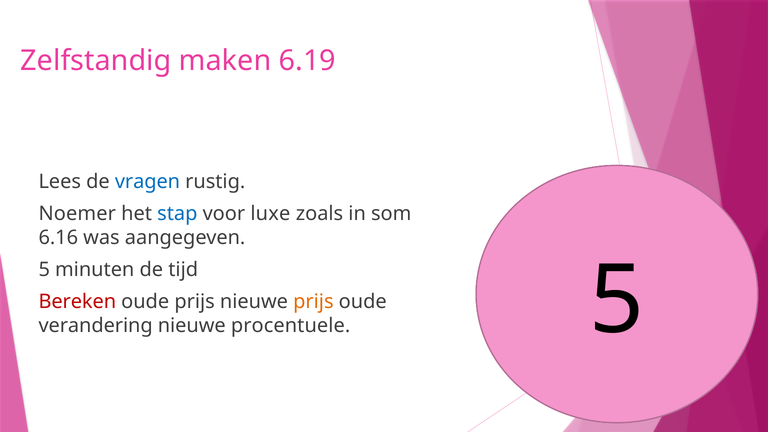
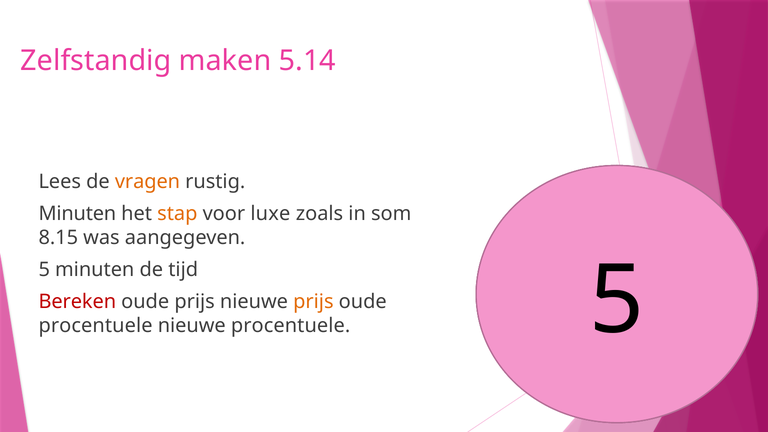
6.19: 6.19 -> 5.14
vragen colour: blue -> orange
Noemer at (77, 214): Noemer -> Minuten
stap colour: blue -> orange
6.16: 6.16 -> 8.15
verandering at (96, 326): verandering -> procentuele
